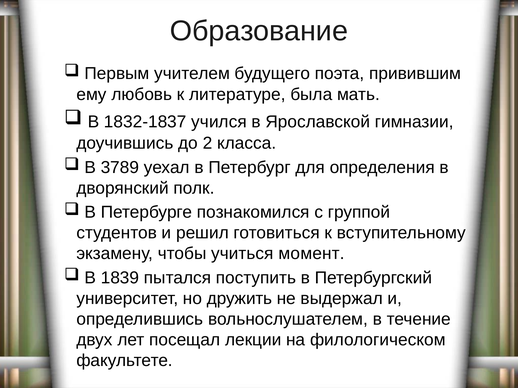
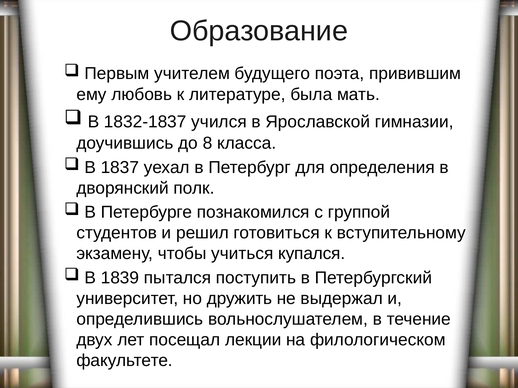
2: 2 -> 8
3789: 3789 -> 1837
момент: момент -> купался
